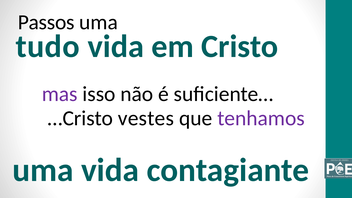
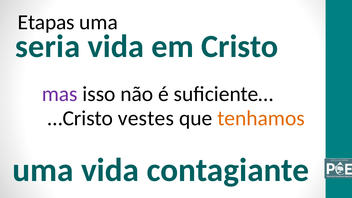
Passos: Passos -> Etapas
tudo: tudo -> seria
tenhamos colour: purple -> orange
